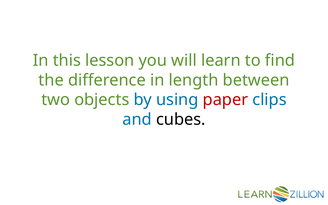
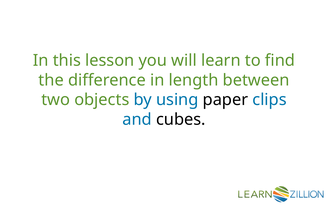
paper colour: red -> black
